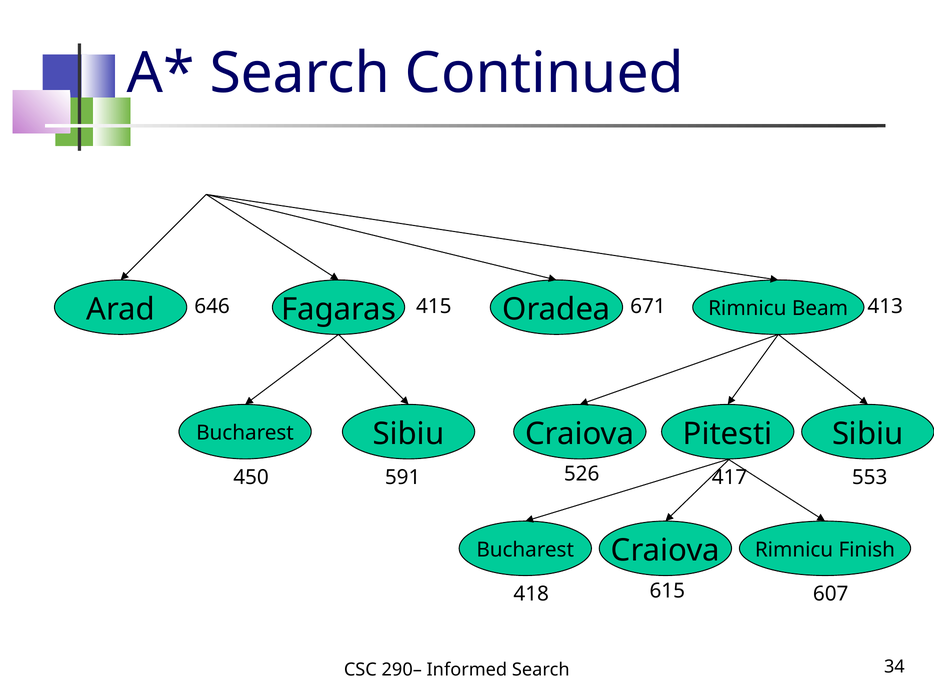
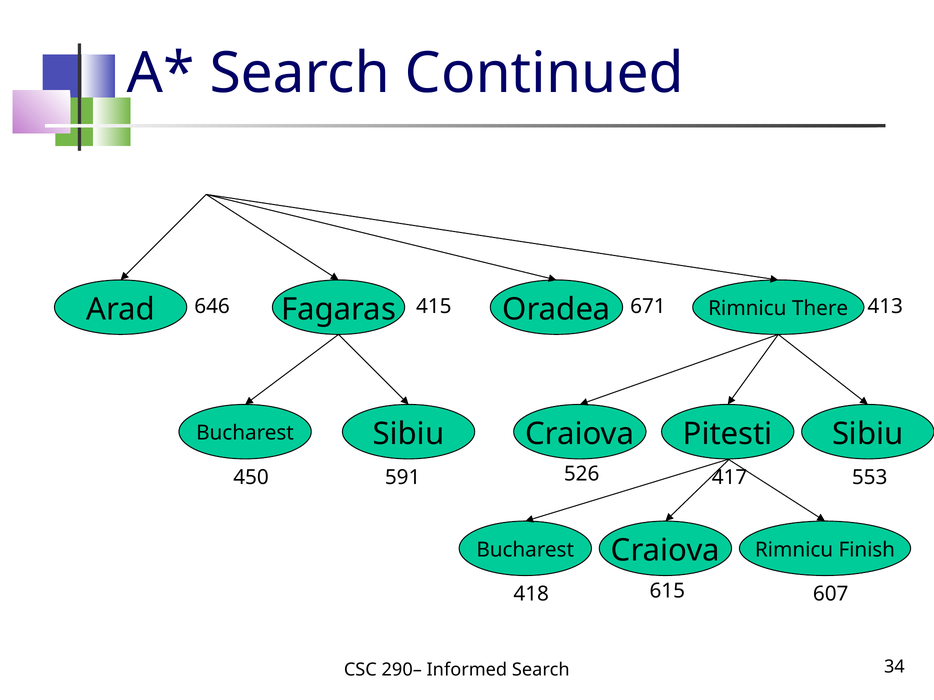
Beam: Beam -> There
